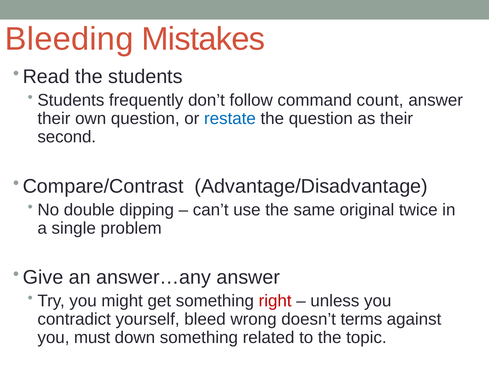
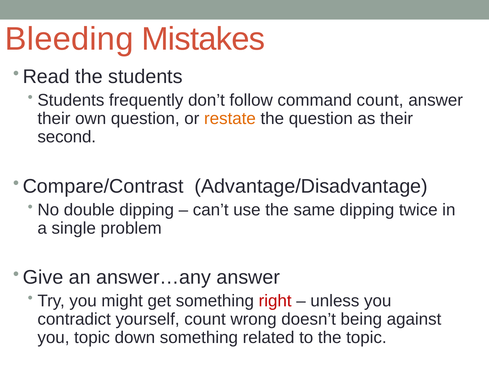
restate colour: blue -> orange
same original: original -> dipping
yourself bleed: bleed -> count
terms: terms -> being
you must: must -> topic
